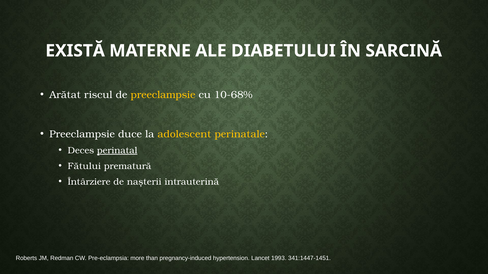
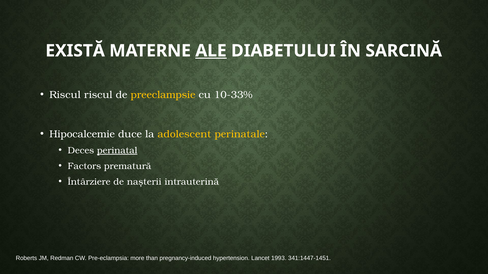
ALE underline: none -> present
Arătat at (65, 95): Arătat -> Riscul
10-68%: 10-68% -> 10-33%
Preeclampsie at (82, 134): Preeclampsie -> Hipocalcemie
Fătului: Fătului -> Factors
